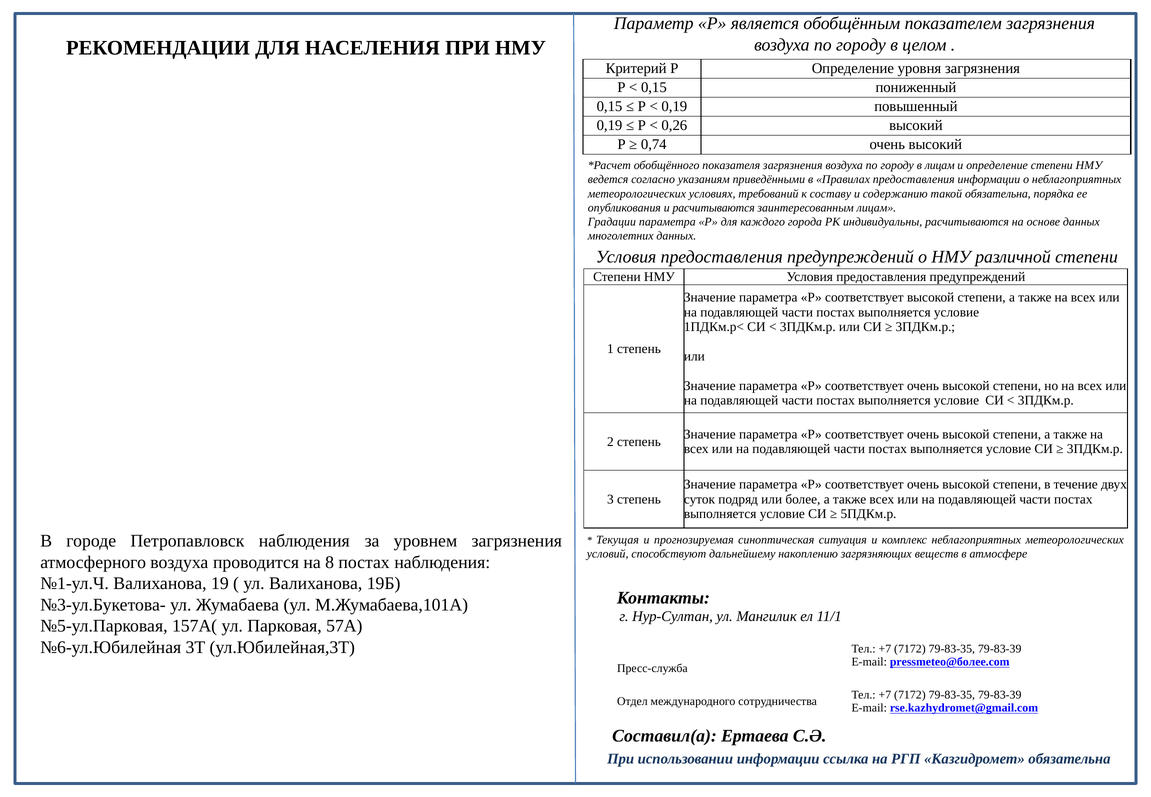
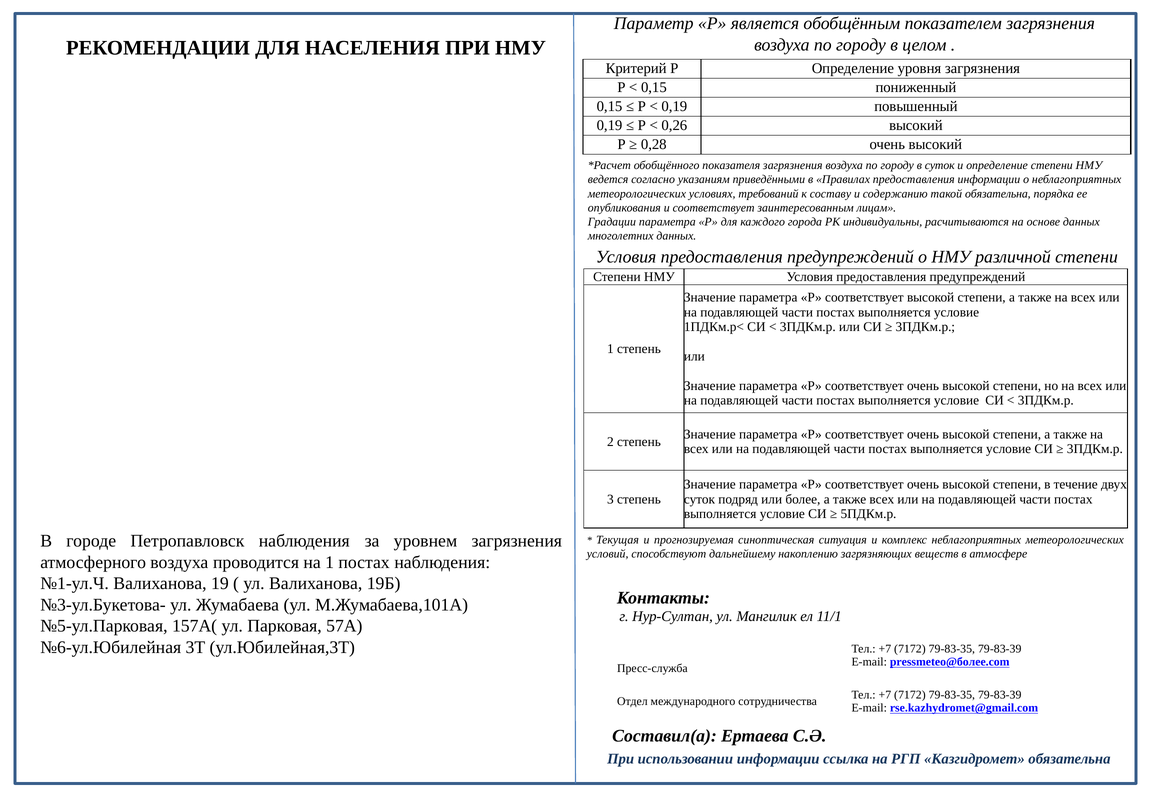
0,74: 0,74 -> 0,28
в лицам: лицам -> суток
и расчитываются: расчитываются -> соответствует
на 8: 8 -> 1
